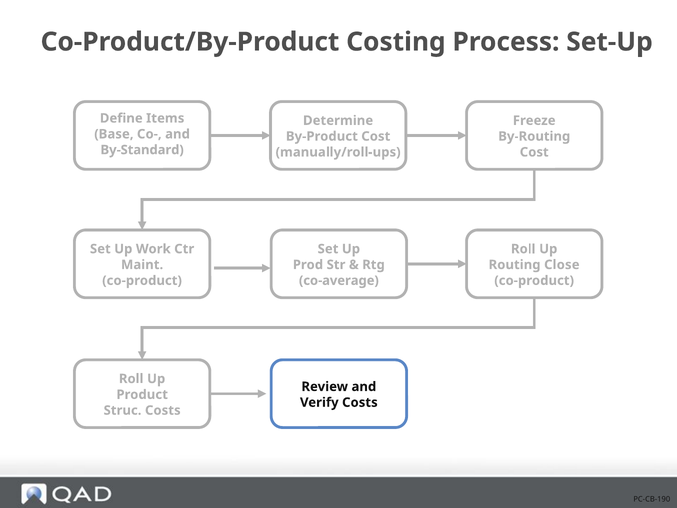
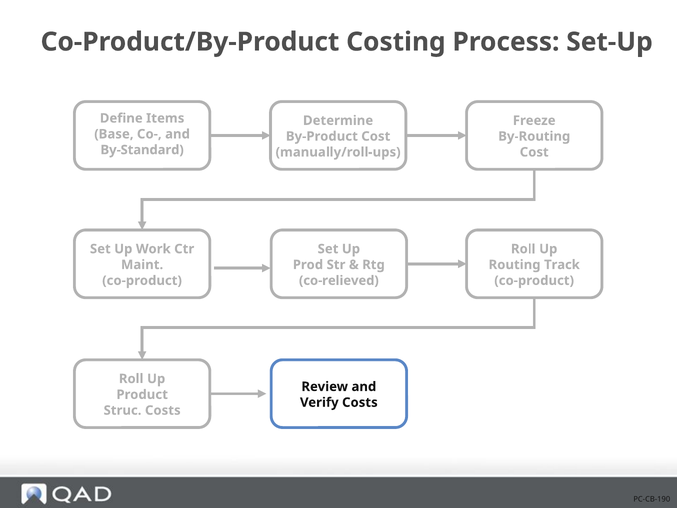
Close: Close -> Track
co-average: co-average -> co-relieved
